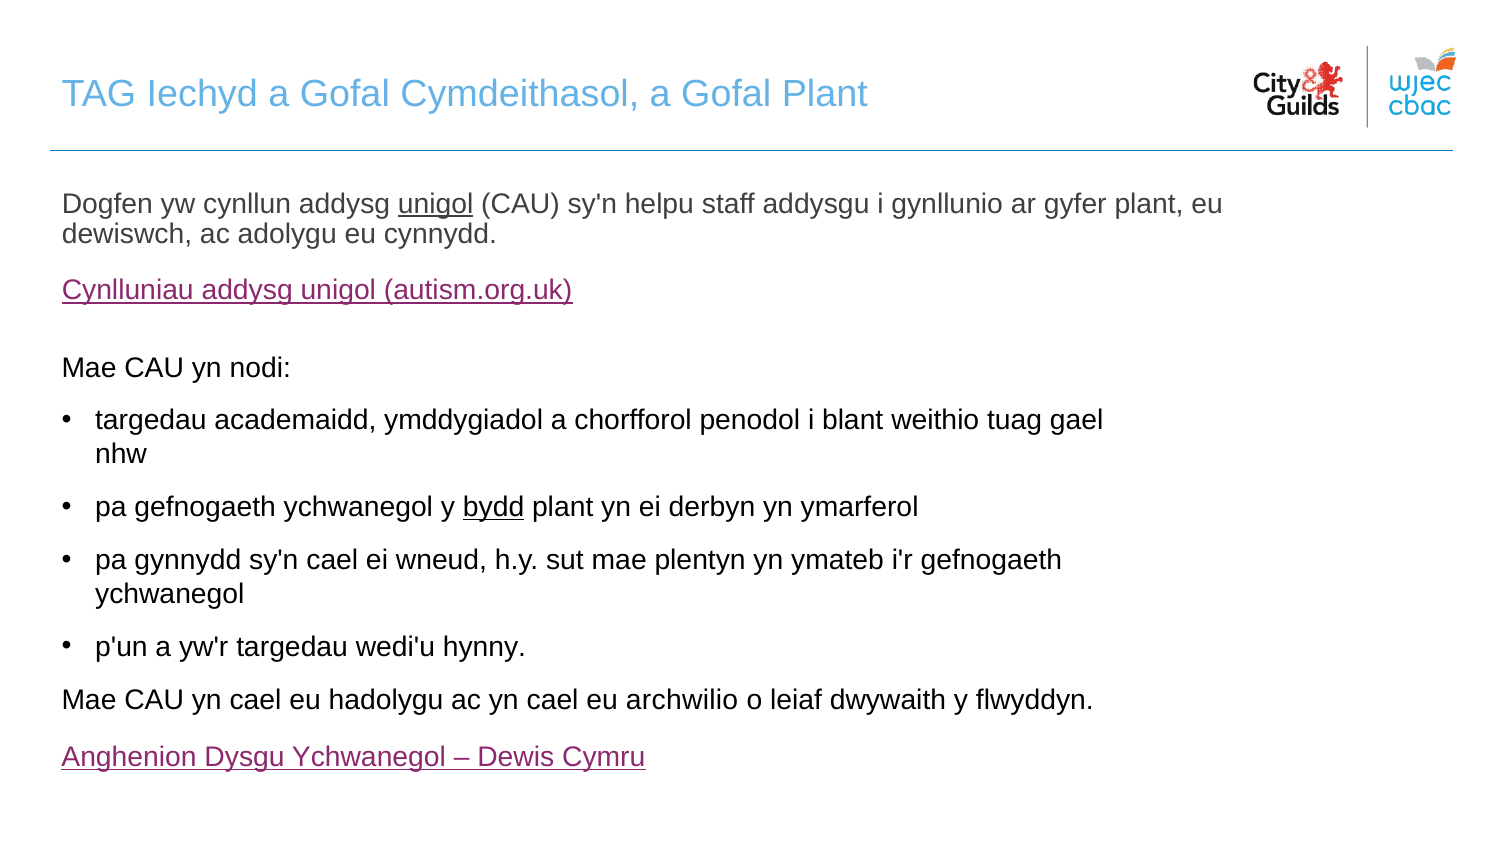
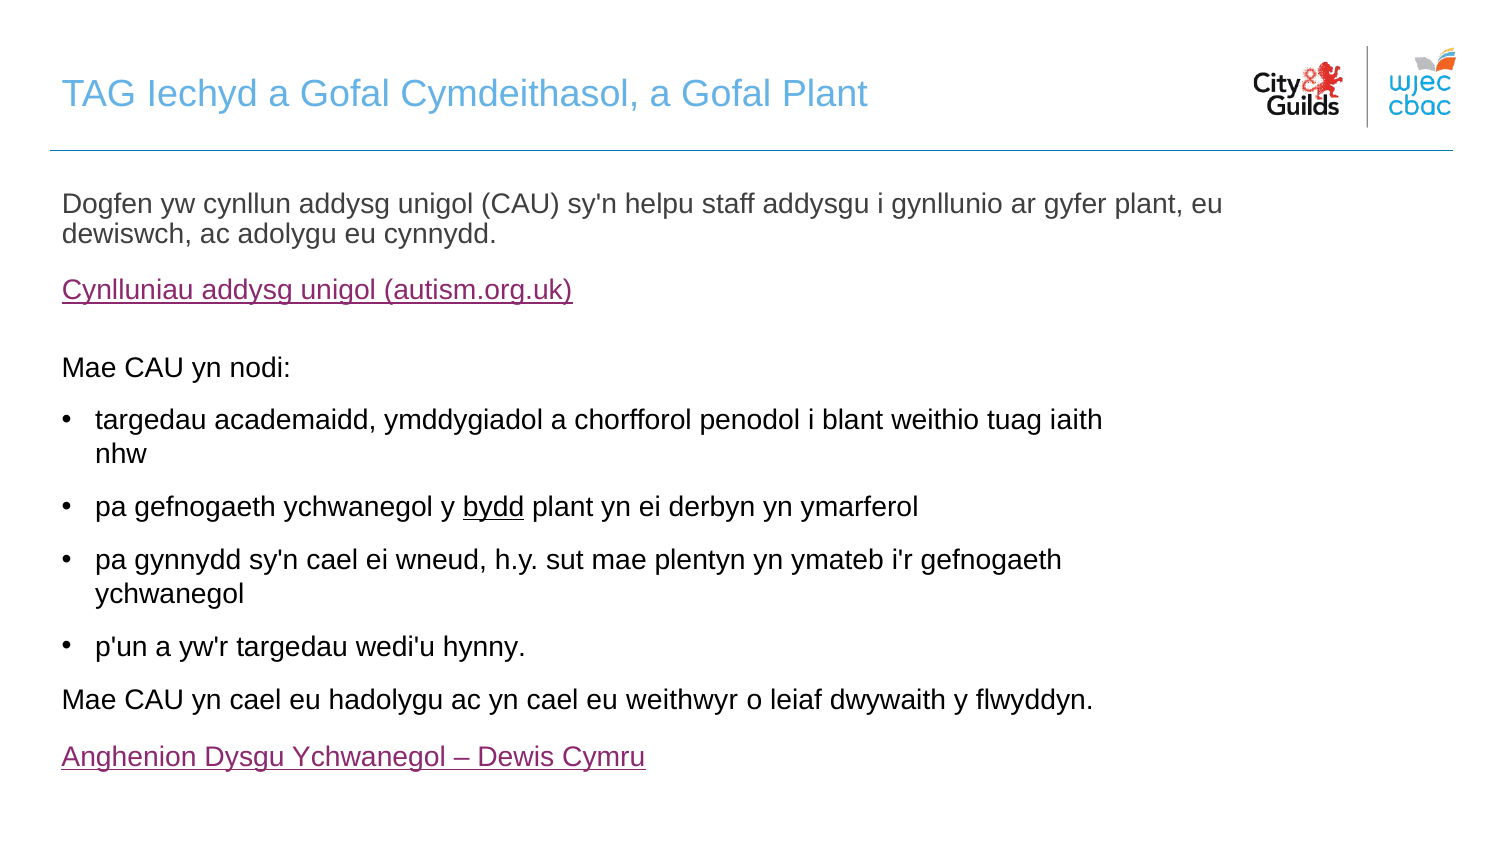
unigol at (436, 204) underline: present -> none
gael: gael -> iaith
archwilio: archwilio -> weithwyr
